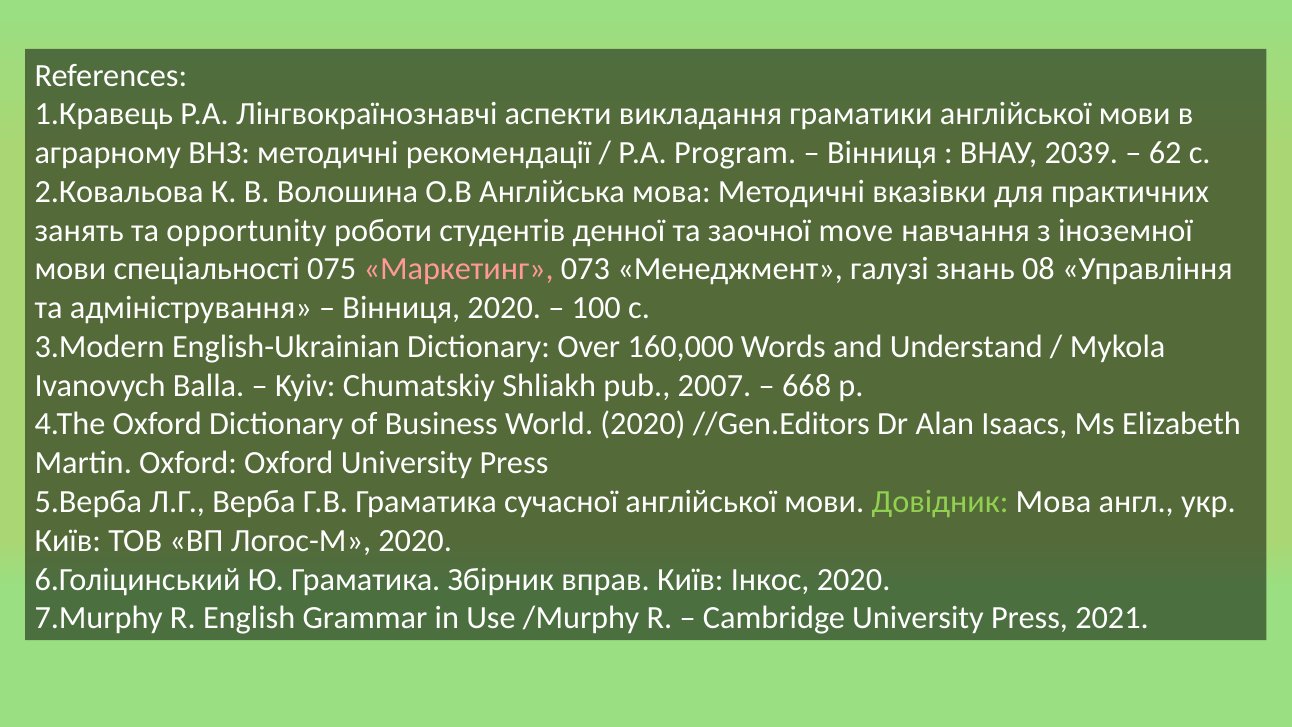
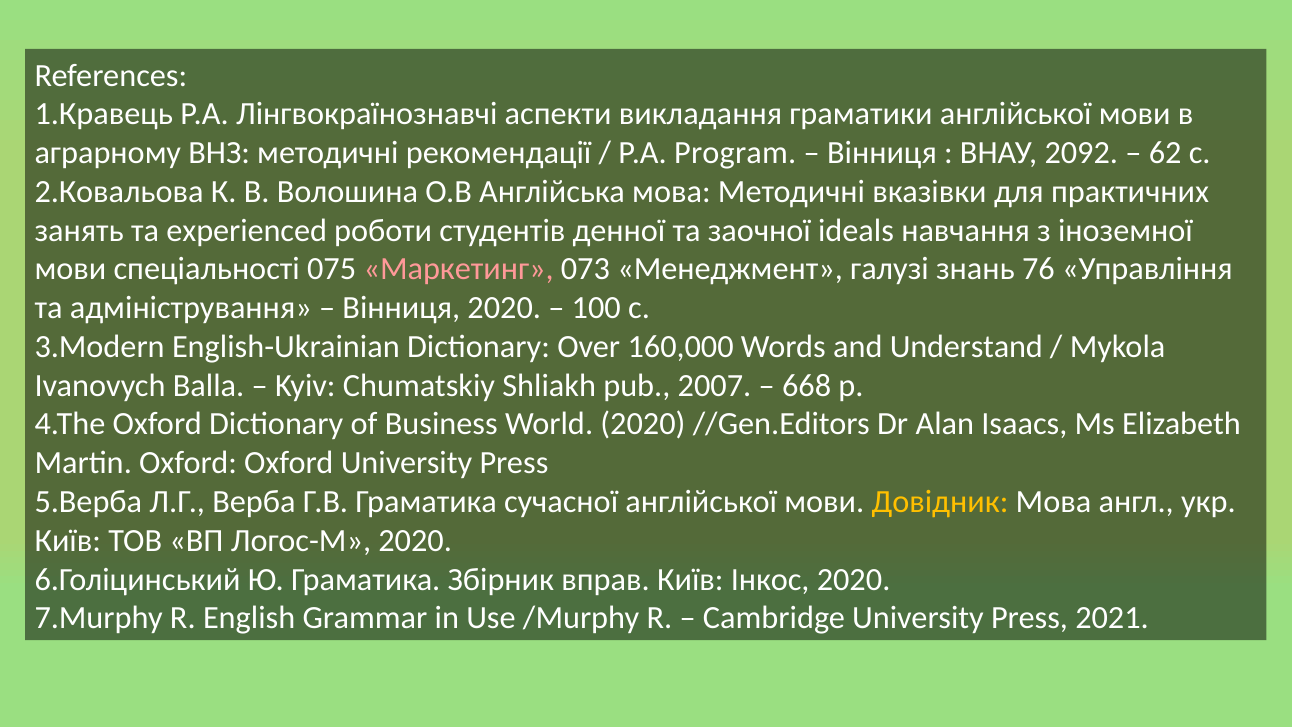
2039: 2039 -> 2092
opportunity: opportunity -> experienced
move: move -> ideals
08: 08 -> 76
Довідник colour: light green -> yellow
